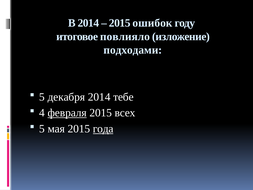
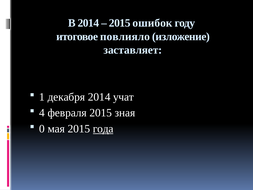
подходами: подходами -> заставляет
5 at (42, 97): 5 -> 1
тебе: тебе -> учат
февраля underline: present -> none
всех: всех -> зная
5 at (42, 129): 5 -> 0
